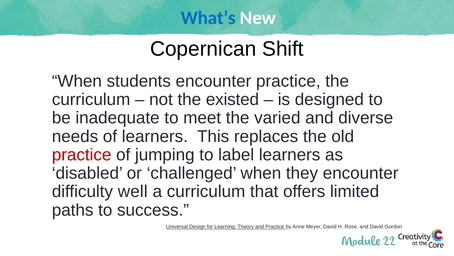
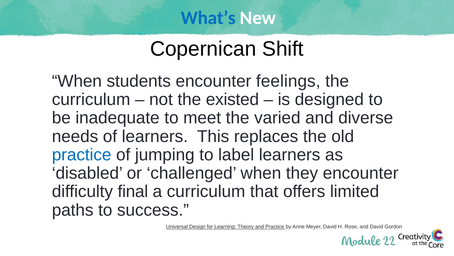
encounter practice: practice -> feelings
practice at (82, 154) colour: red -> blue
well: well -> final
